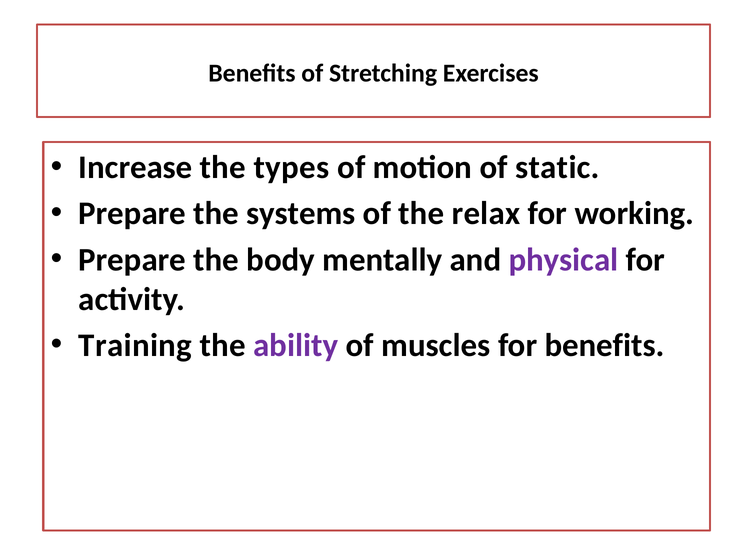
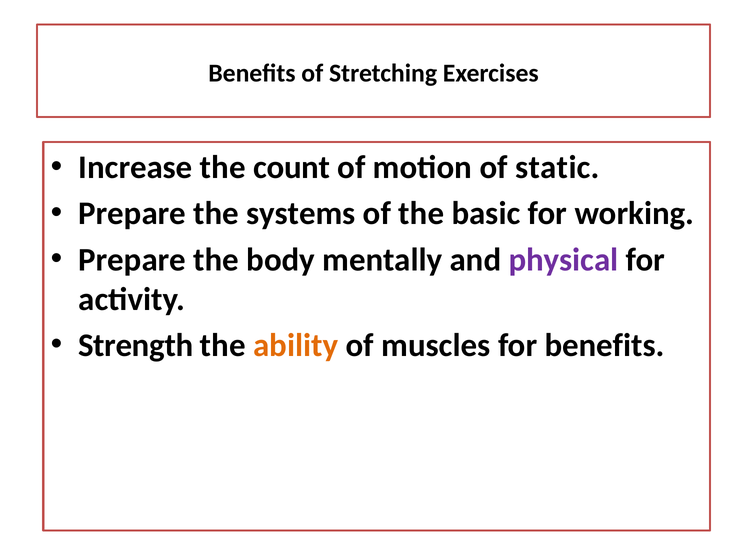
types: types -> count
relax: relax -> basic
Training: Training -> Strength
ability colour: purple -> orange
